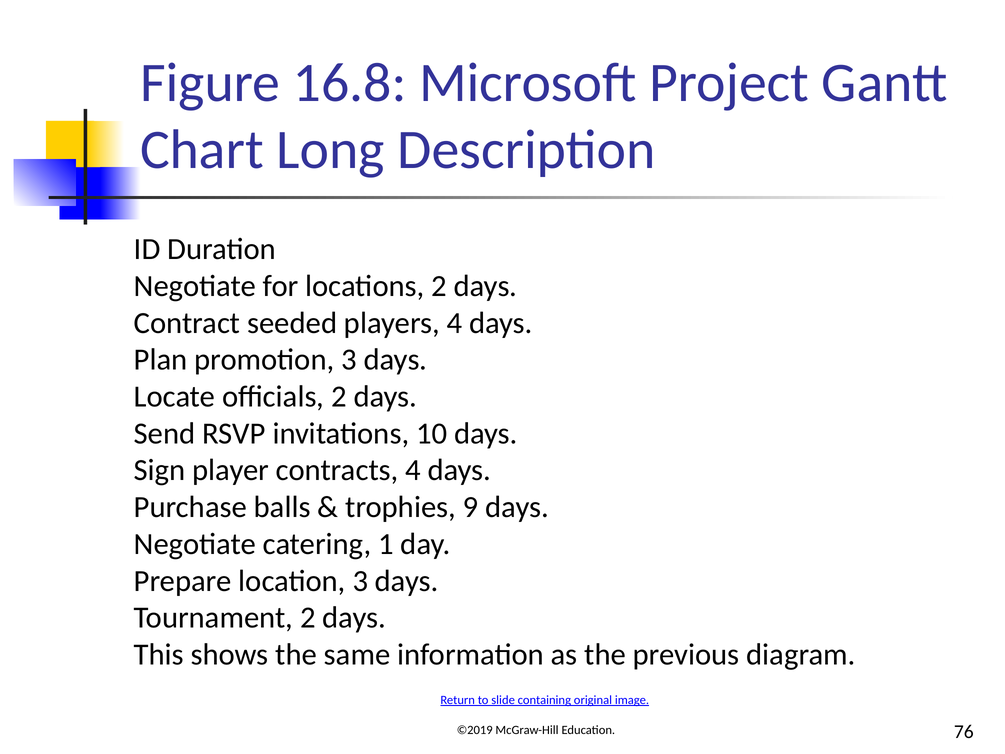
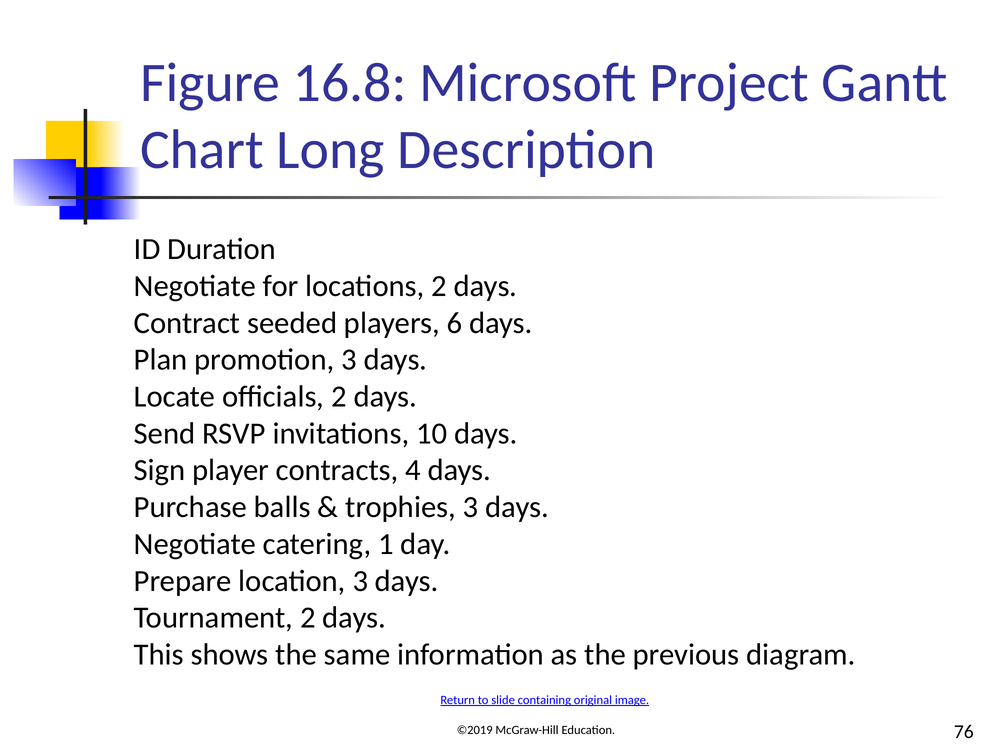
players 4: 4 -> 6
trophies 9: 9 -> 3
